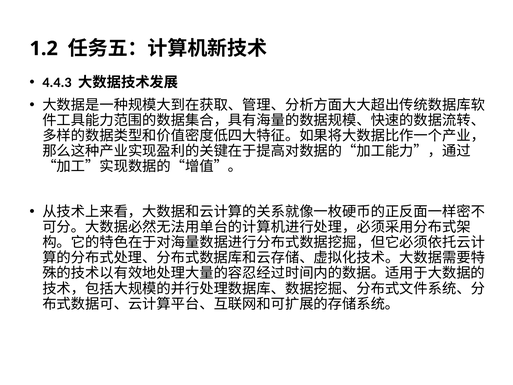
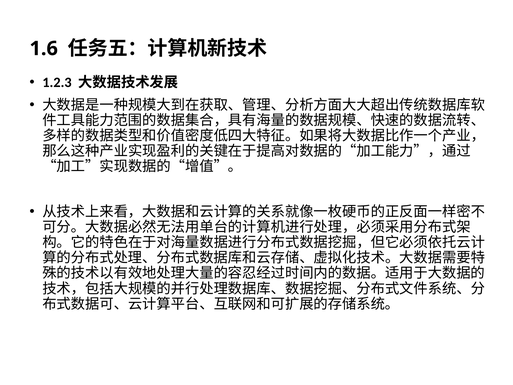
1.2: 1.2 -> 1.6
4.4.3: 4.4.3 -> 1.2.3
